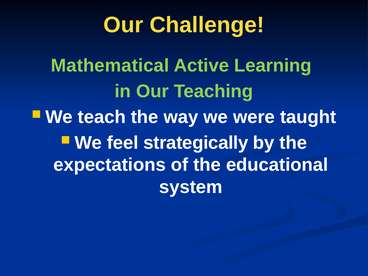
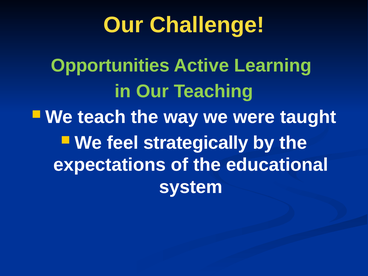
Mathematical: Mathematical -> Opportunities
